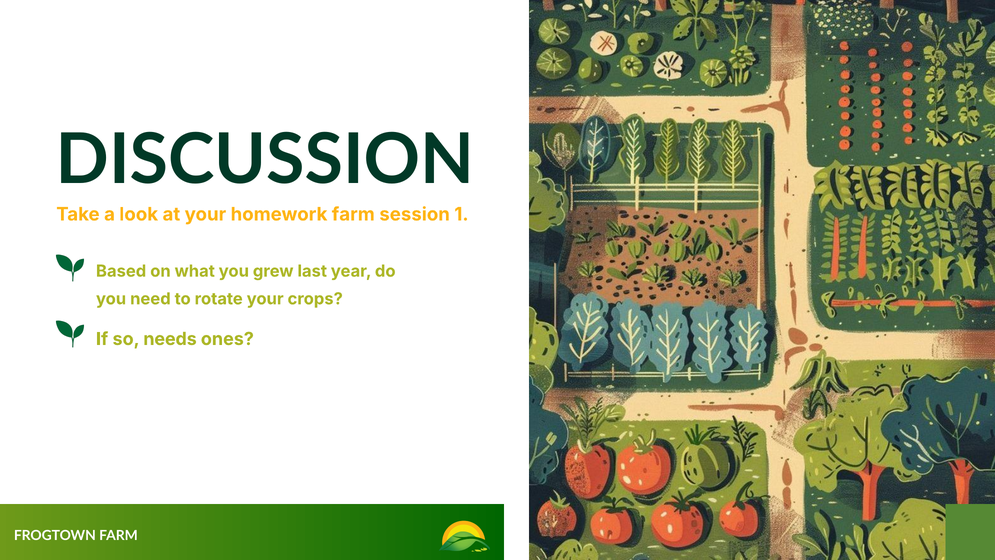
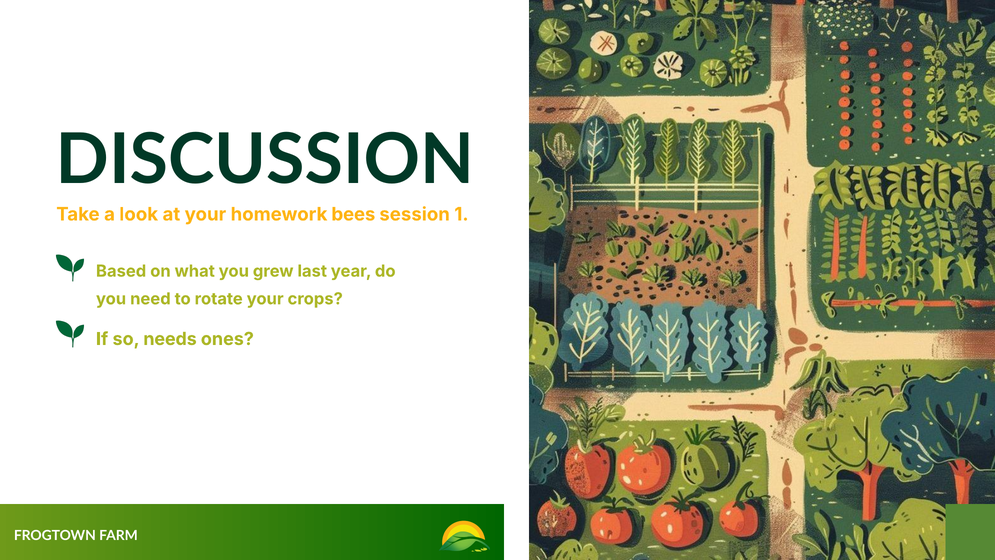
homework farm: farm -> bees
